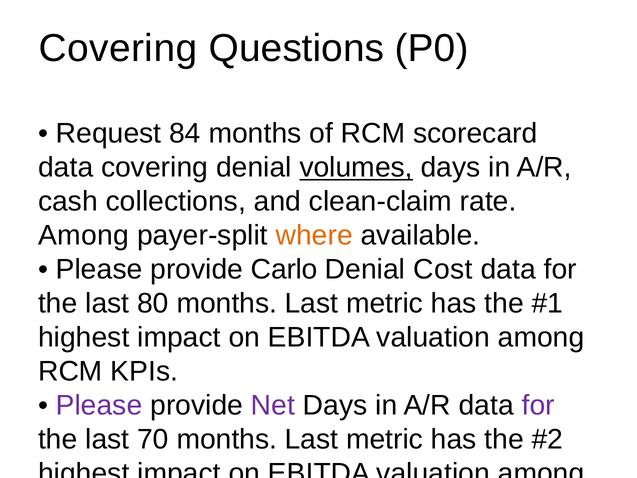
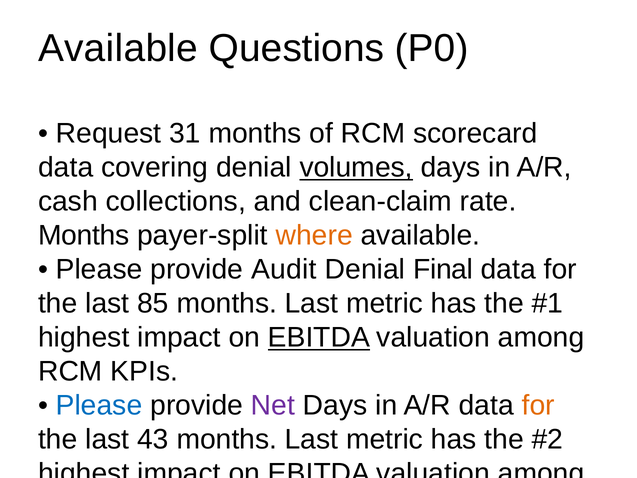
Covering at (118, 48): Covering -> Available
84: 84 -> 31
Among at (84, 236): Among -> Months
Carlo: Carlo -> Audit
Denial Cost: Cost -> Final
80: 80 -> 85
EBITDA at (319, 337) underline: none -> present
Please at (99, 405) colour: purple -> blue
for at (538, 405) colour: purple -> orange
70: 70 -> 43
